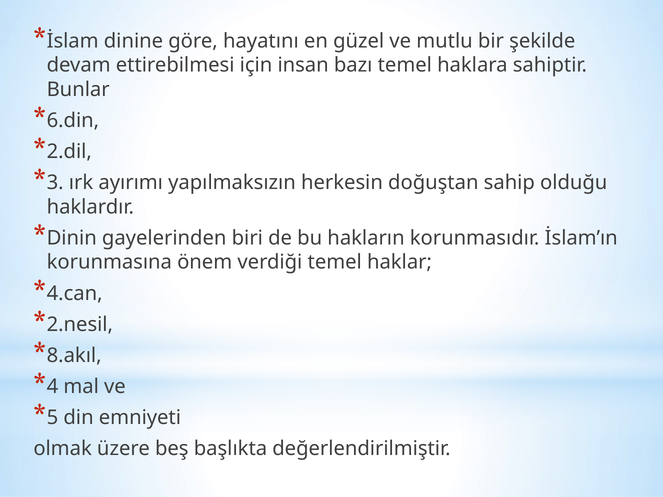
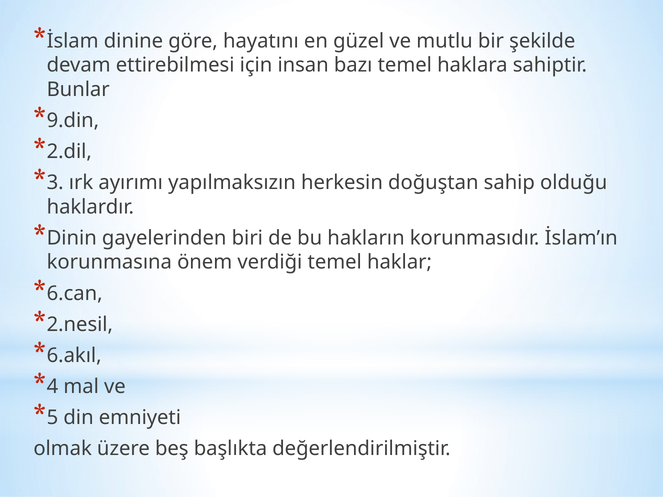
6.din: 6.din -> 9.din
4.can: 4.can -> 6.can
8.akıl: 8.akıl -> 6.akıl
